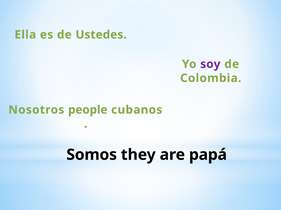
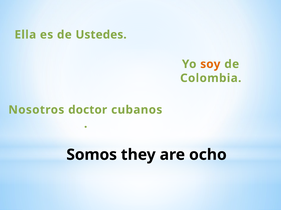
soy colour: purple -> orange
people: people -> doctor
papá: papá -> ocho
